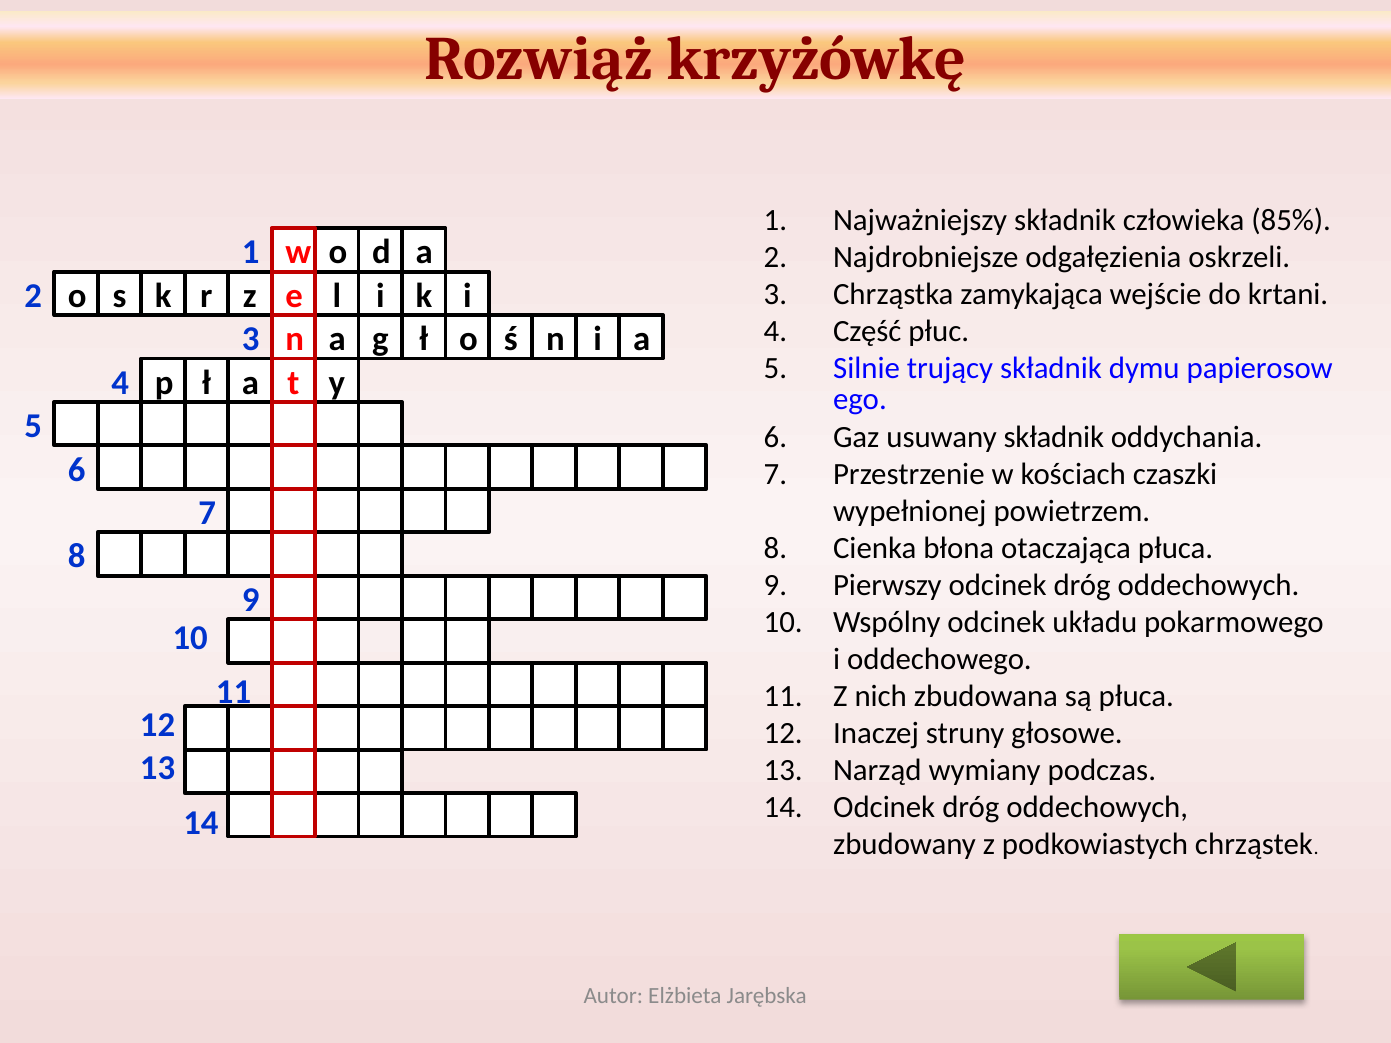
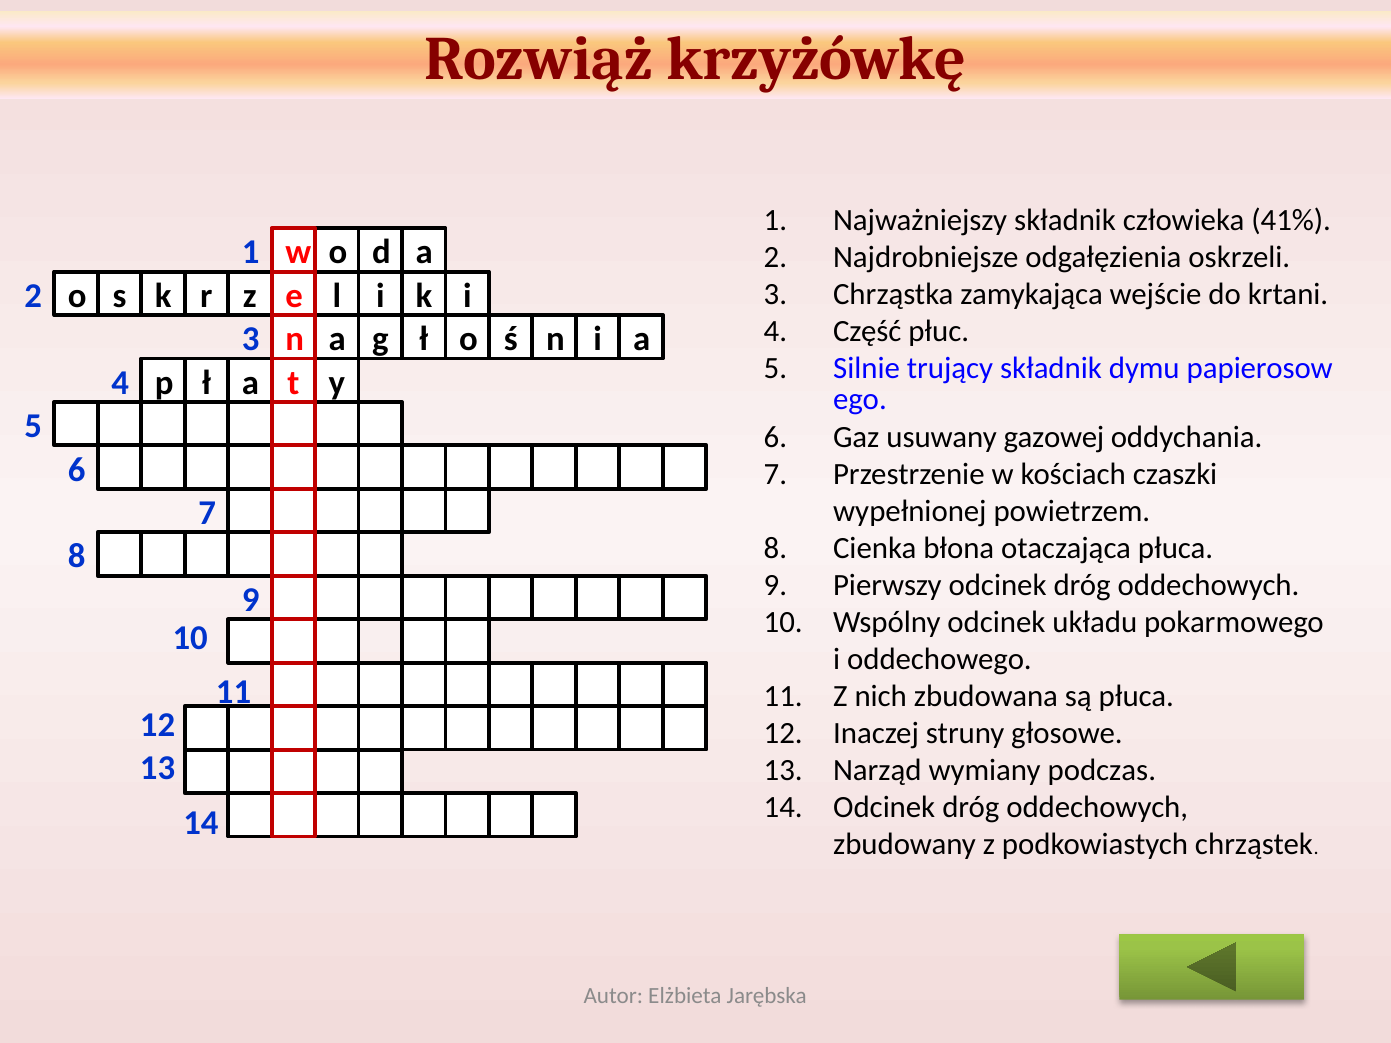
85%: 85% -> 41%
usuwany składnik: składnik -> gazowej
